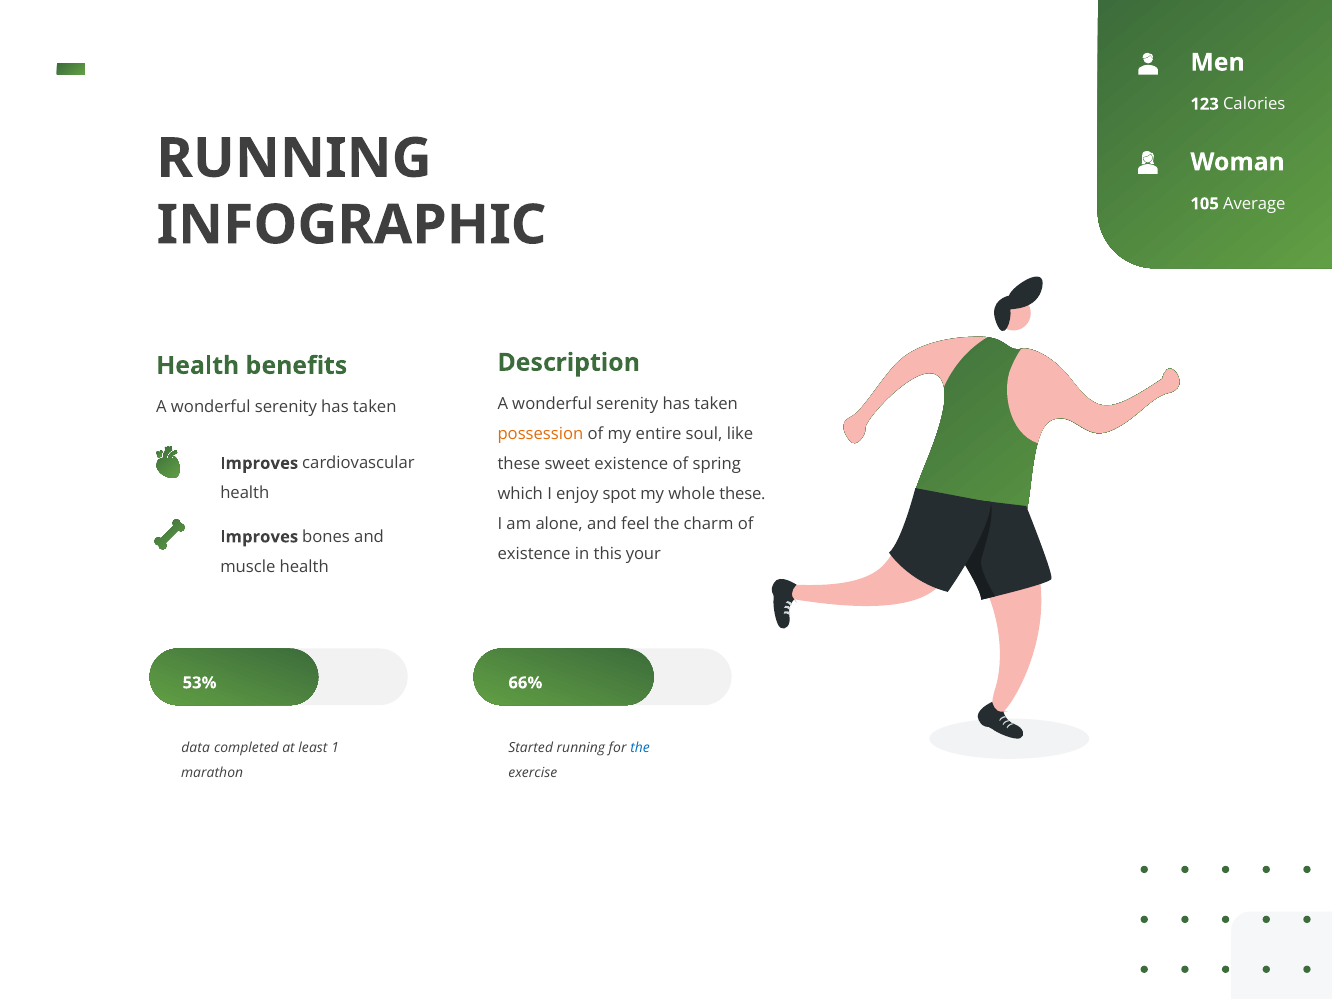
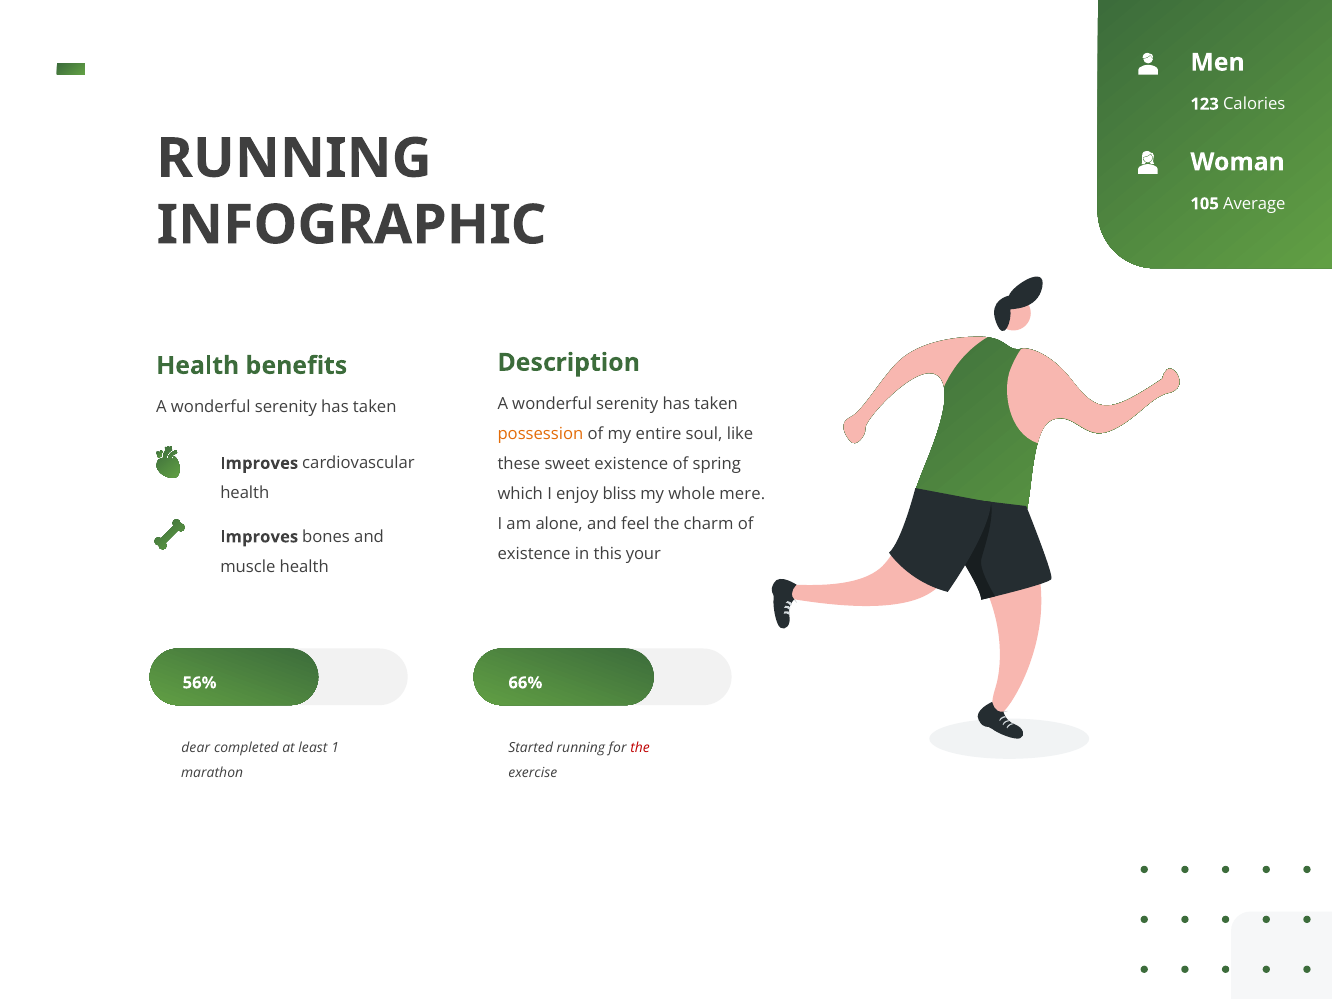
spot: spot -> bliss
whole these: these -> mere
53%: 53% -> 56%
data: data -> dear
the at (640, 748) colour: blue -> red
